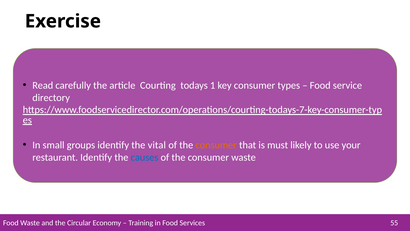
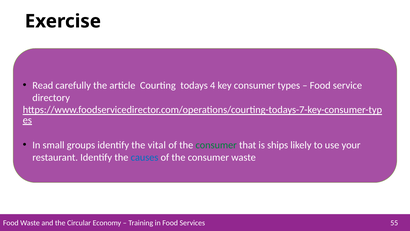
1: 1 -> 4
consumer at (216, 145) colour: orange -> green
must: must -> ships
